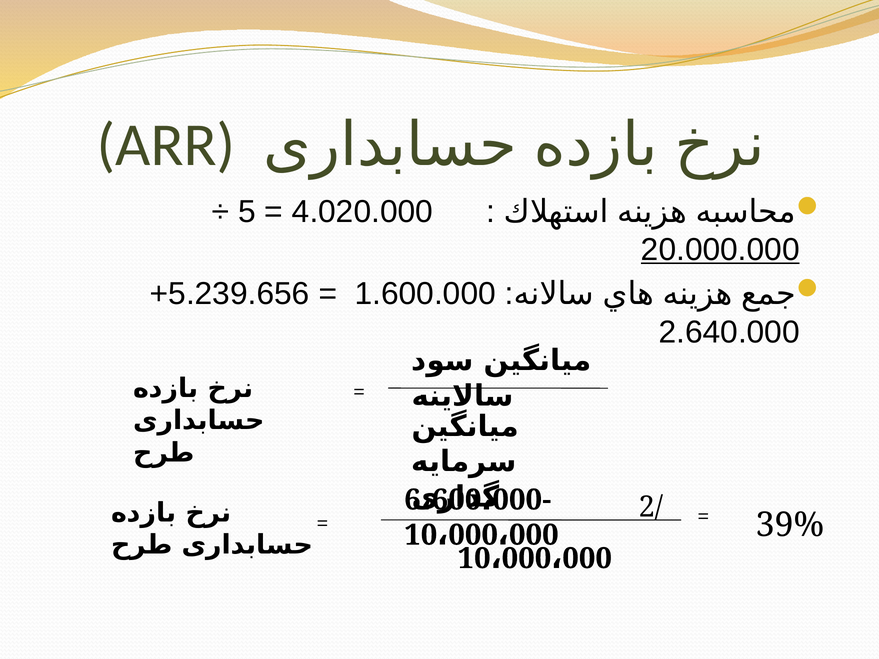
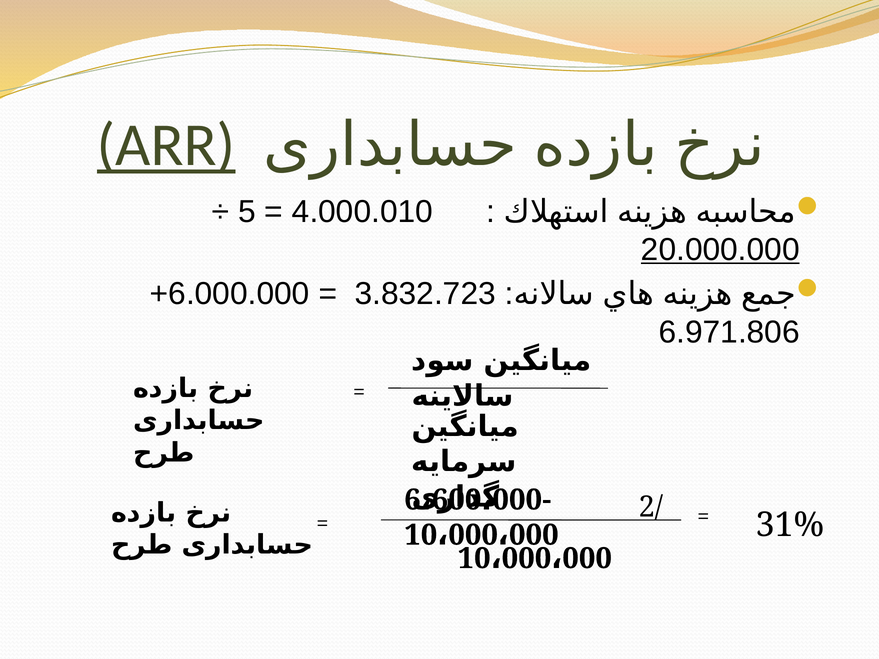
ARR underline: none -> present
4.020.000: 4.020.000 -> 4.000.010
5.239.656: 5.239.656 -> 6.000.000
1.600.000: 1.600.000 -> 3.832.723
2.640.000: 2.640.000 -> 6.971.806
39%: 39% -> 31%
